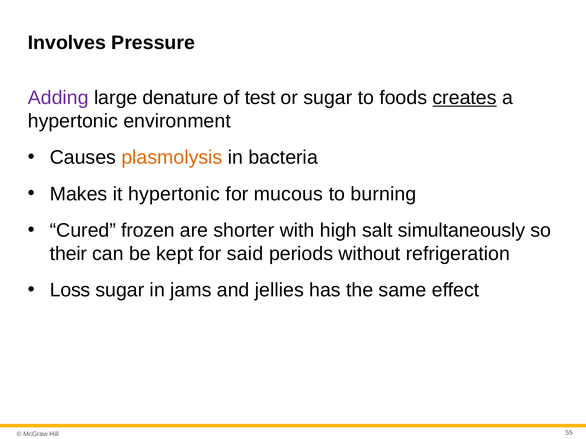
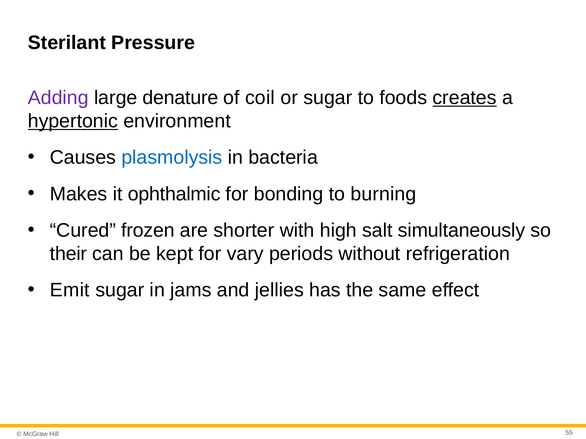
Involves: Involves -> Sterilant
test: test -> coil
hypertonic at (73, 121) underline: none -> present
plasmolysis colour: orange -> blue
it hypertonic: hypertonic -> ophthalmic
mucous: mucous -> bonding
said: said -> vary
Loss: Loss -> Emit
